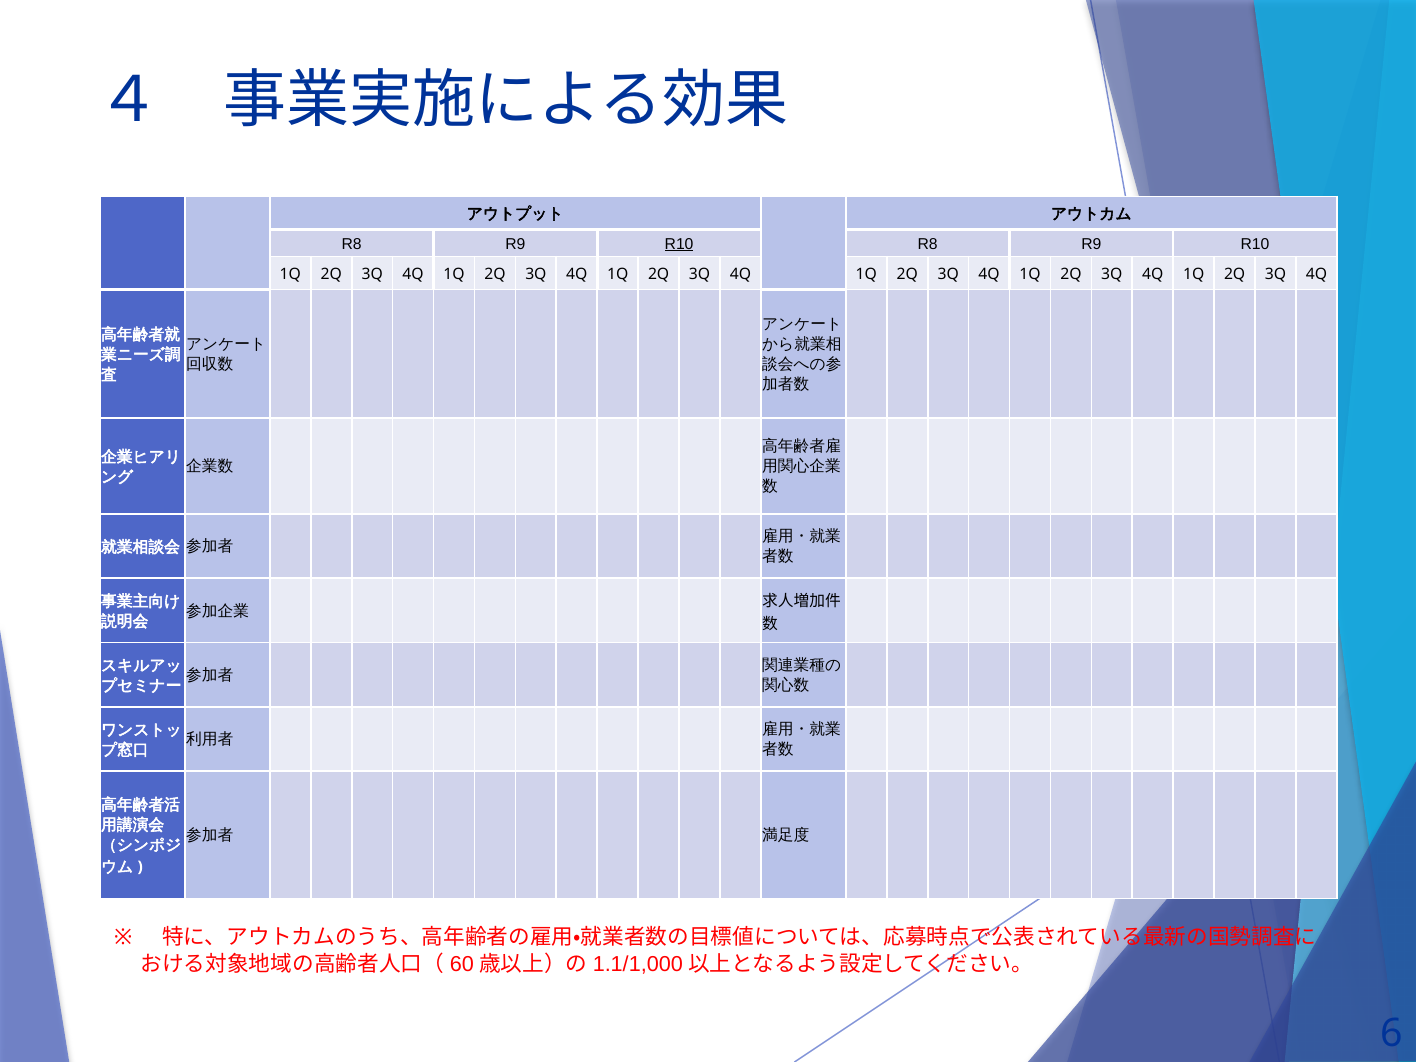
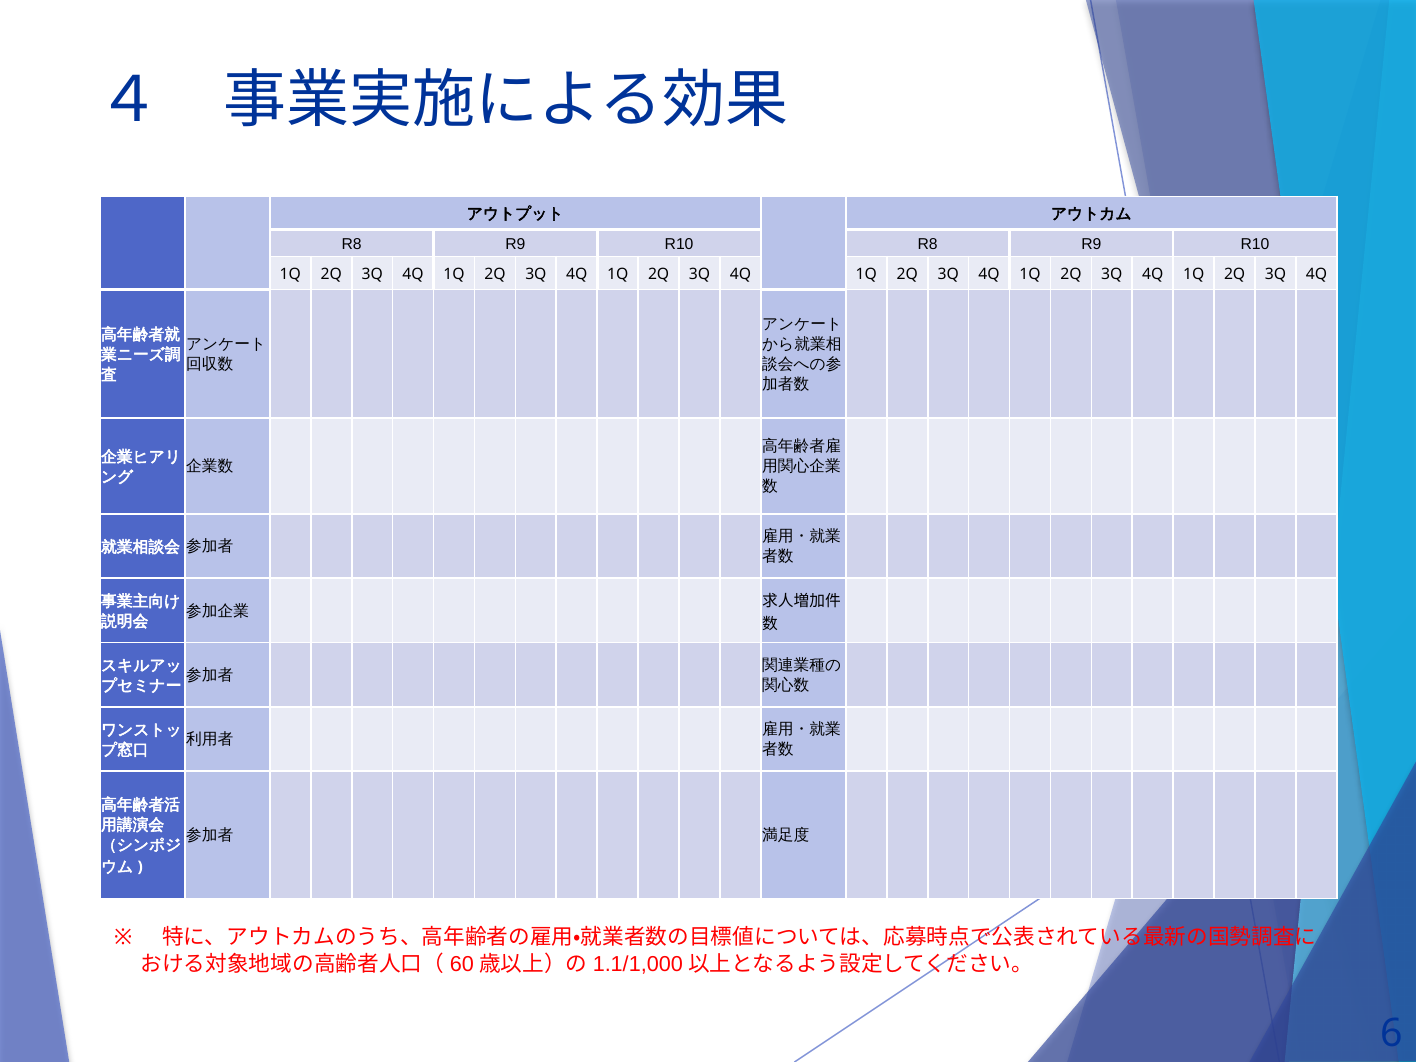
R10 at (679, 244) underline: present -> none
